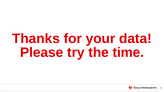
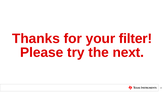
data: data -> filter
time: time -> next
